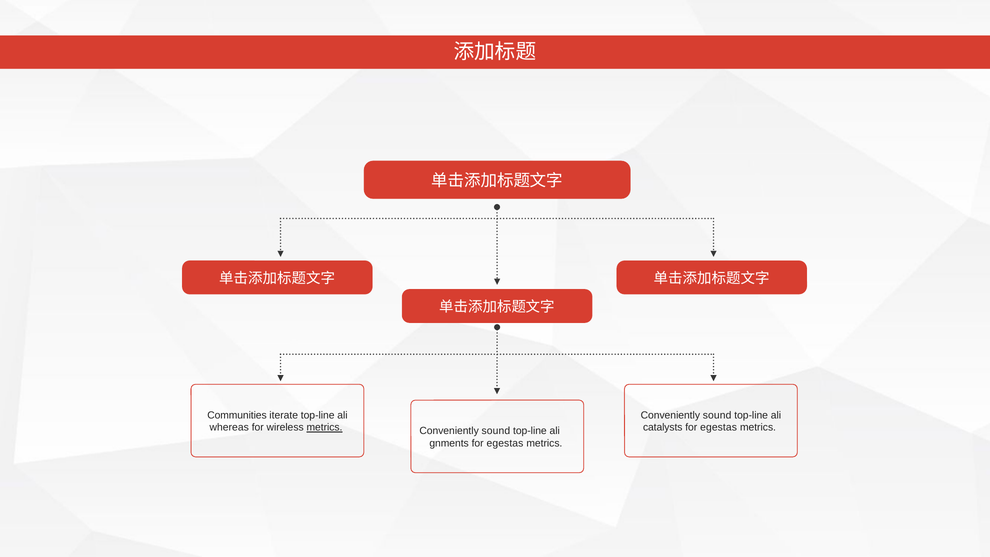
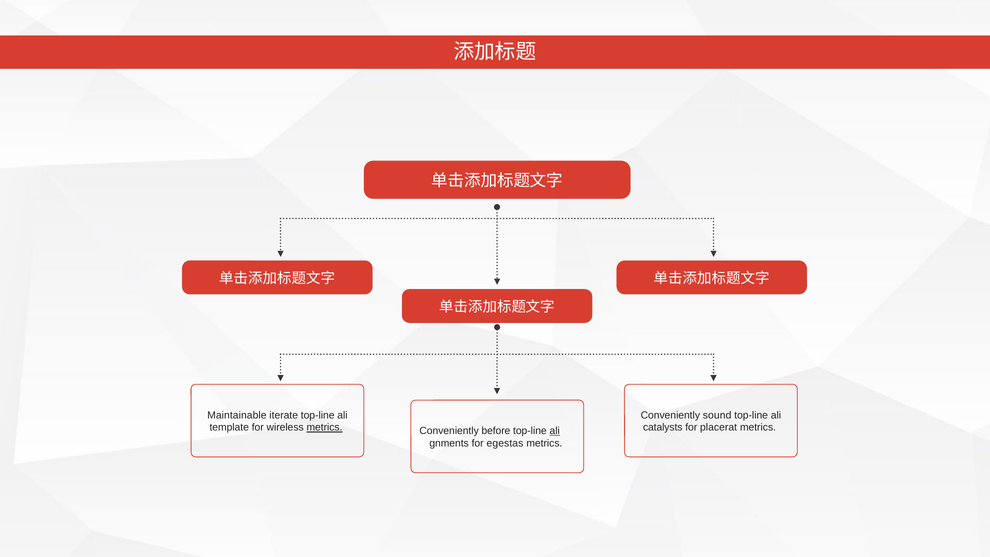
Communities: Communities -> Maintainable
whereas: whereas -> template
egestas at (719, 427): egestas -> placerat
sound at (496, 431): sound -> before
ali at (555, 431) underline: none -> present
